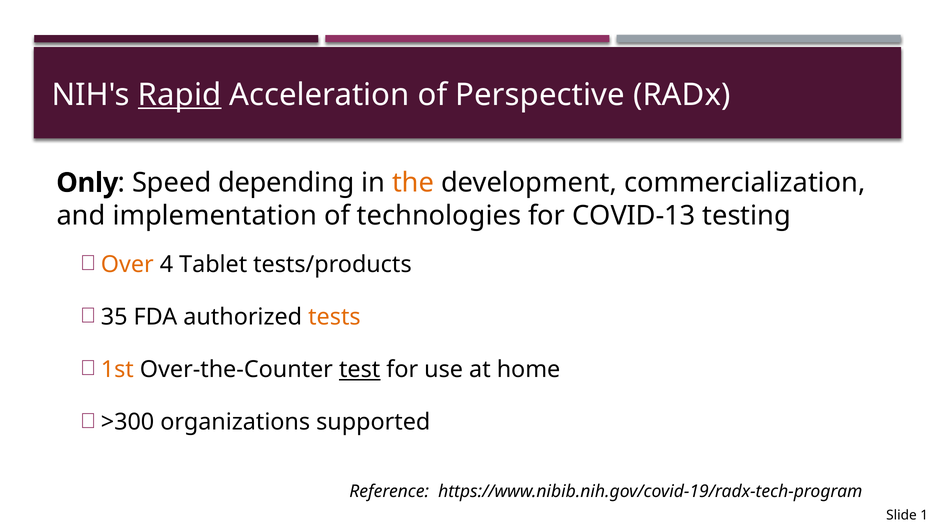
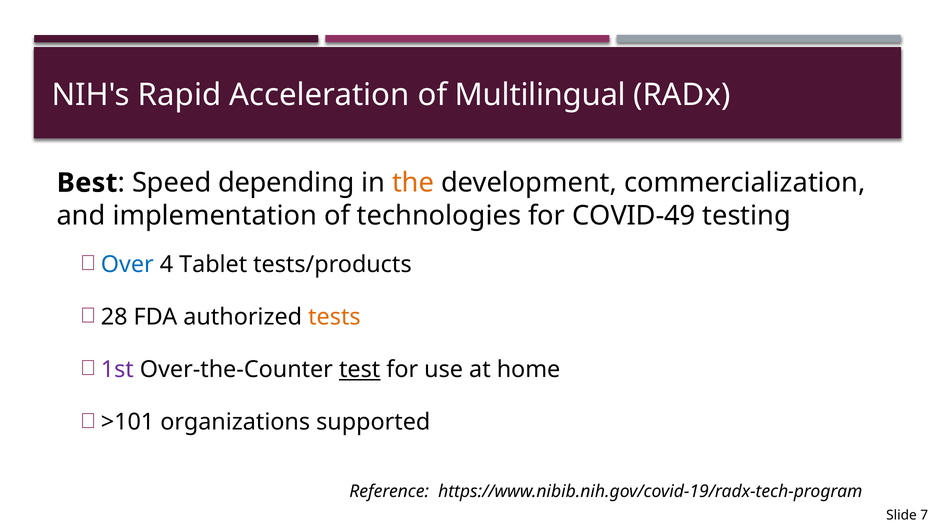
Rapid underline: present -> none
Perspective: Perspective -> Multilingual
Only: Only -> Best
COVID-13: COVID-13 -> COVID-49
Over colour: orange -> blue
35: 35 -> 28
1st colour: orange -> purple
>300: >300 -> >101
1: 1 -> 7
